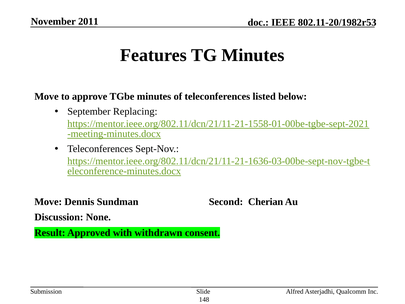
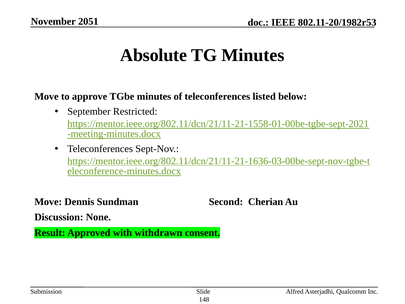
2011: 2011 -> 2051
Features: Features -> Absolute
Replacing: Replacing -> Restricted
